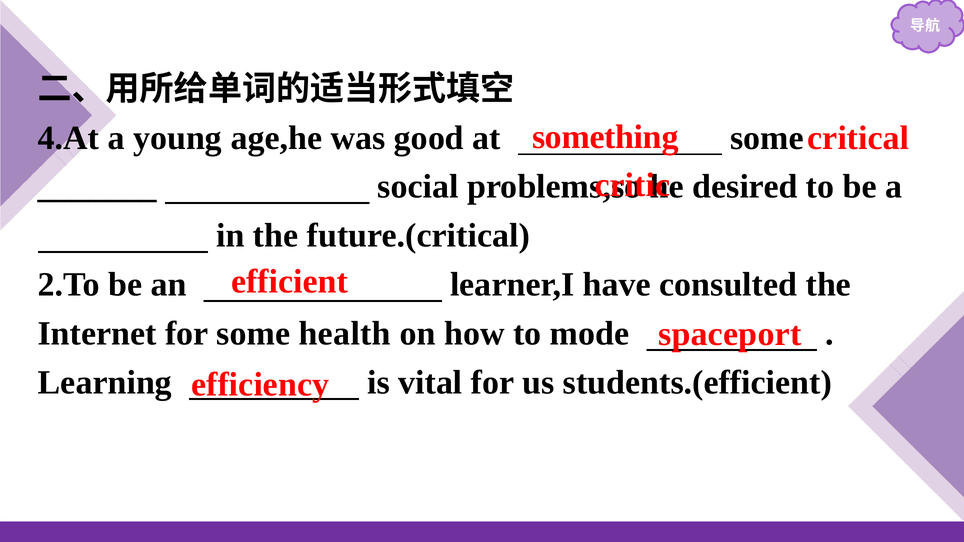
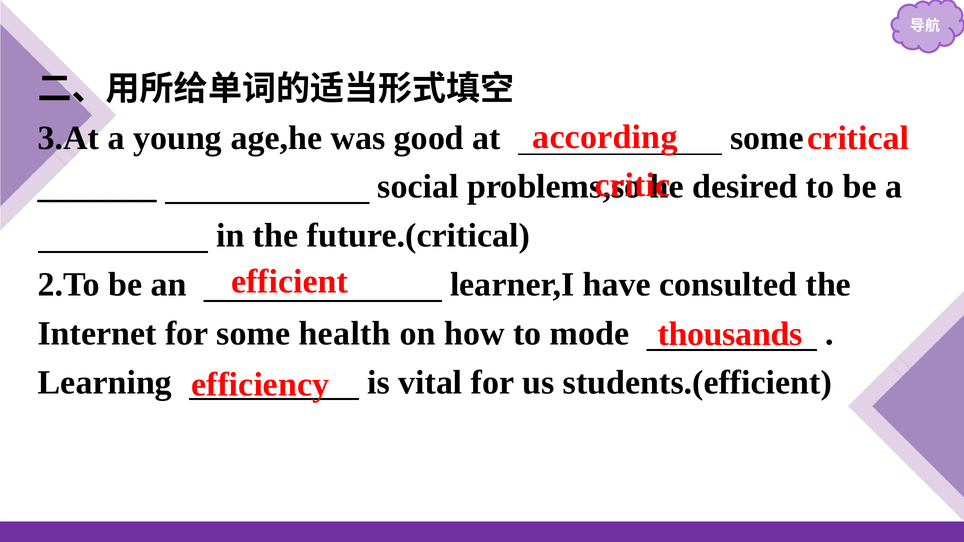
something: something -> according
4.At: 4.At -> 3.At
spaceport: spaceport -> thousands
